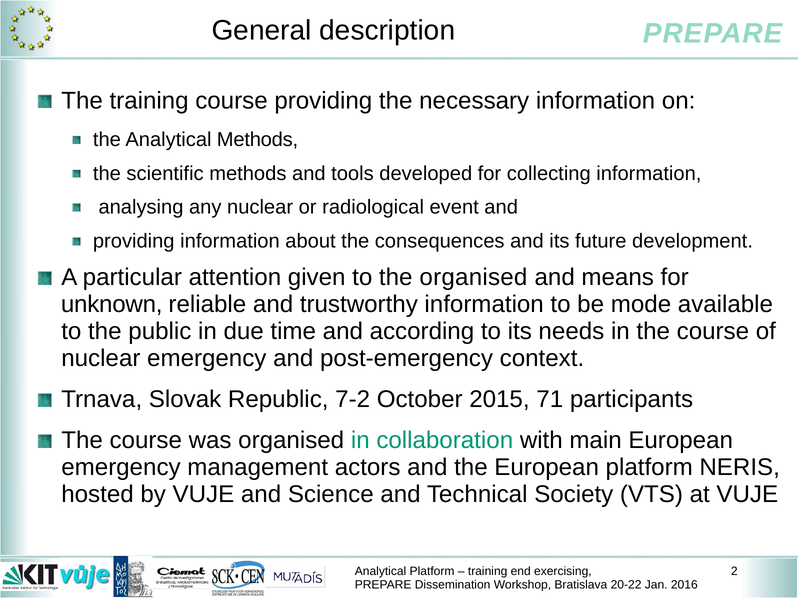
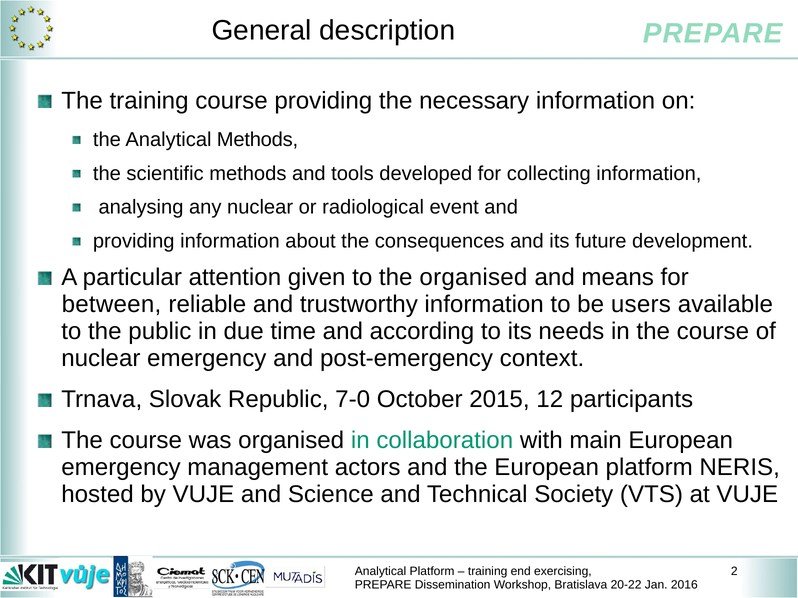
unknown: unknown -> between
mode: mode -> users
7-2: 7-2 -> 7-0
71: 71 -> 12
